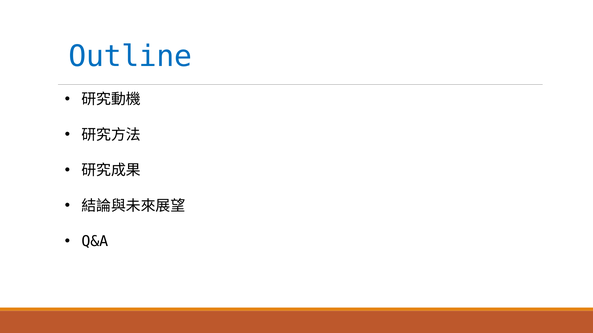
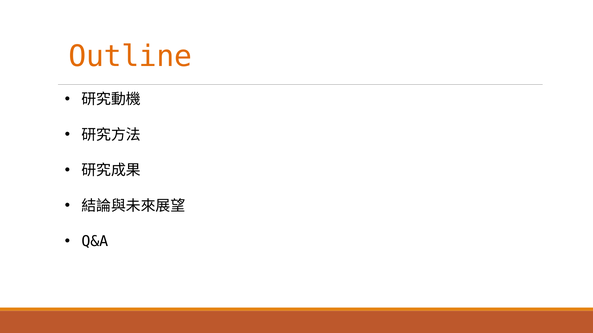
Outline colour: blue -> orange
